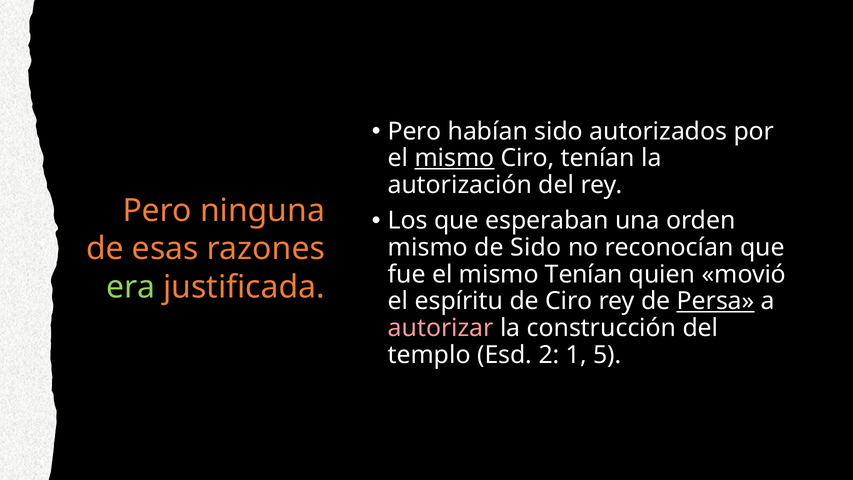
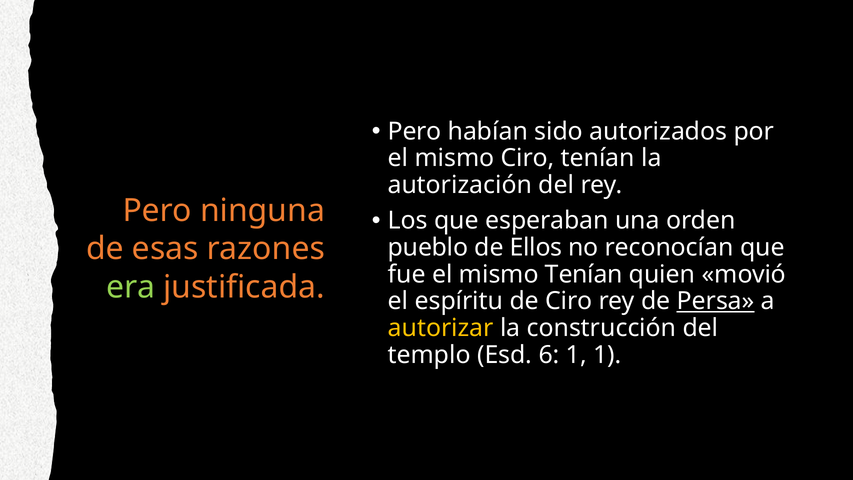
mismo at (454, 158) underline: present -> none
mismo at (428, 247): mismo -> pueblo
de Sido: Sido -> Ellos
autorizar colour: pink -> yellow
2: 2 -> 6
1 5: 5 -> 1
